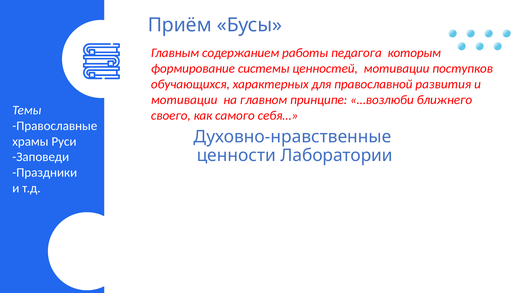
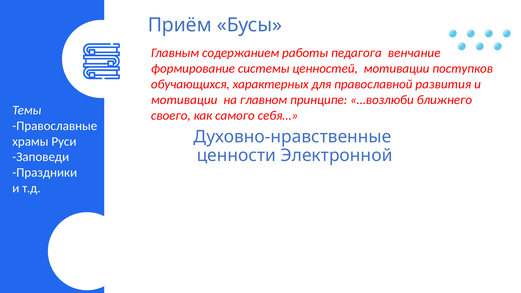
которым: которым -> венчание
Лаборатории: Лаборатории -> Электронной
